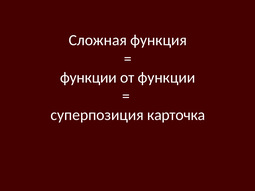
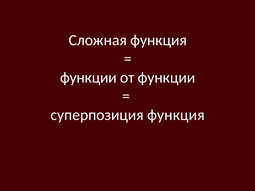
суперпозиция карточка: карточка -> функция
